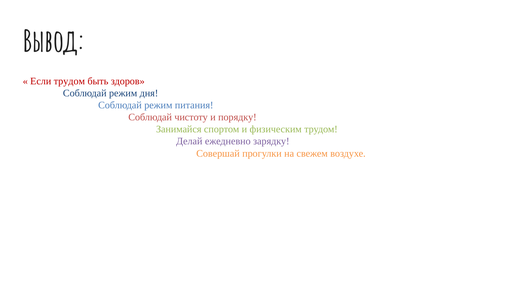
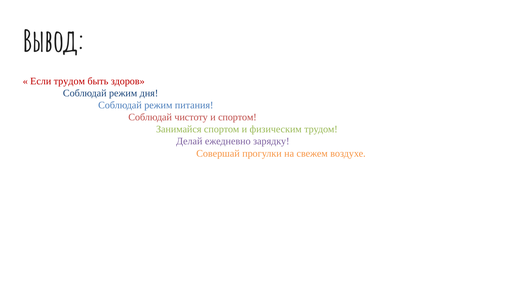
и порядку: порядку -> спортом
